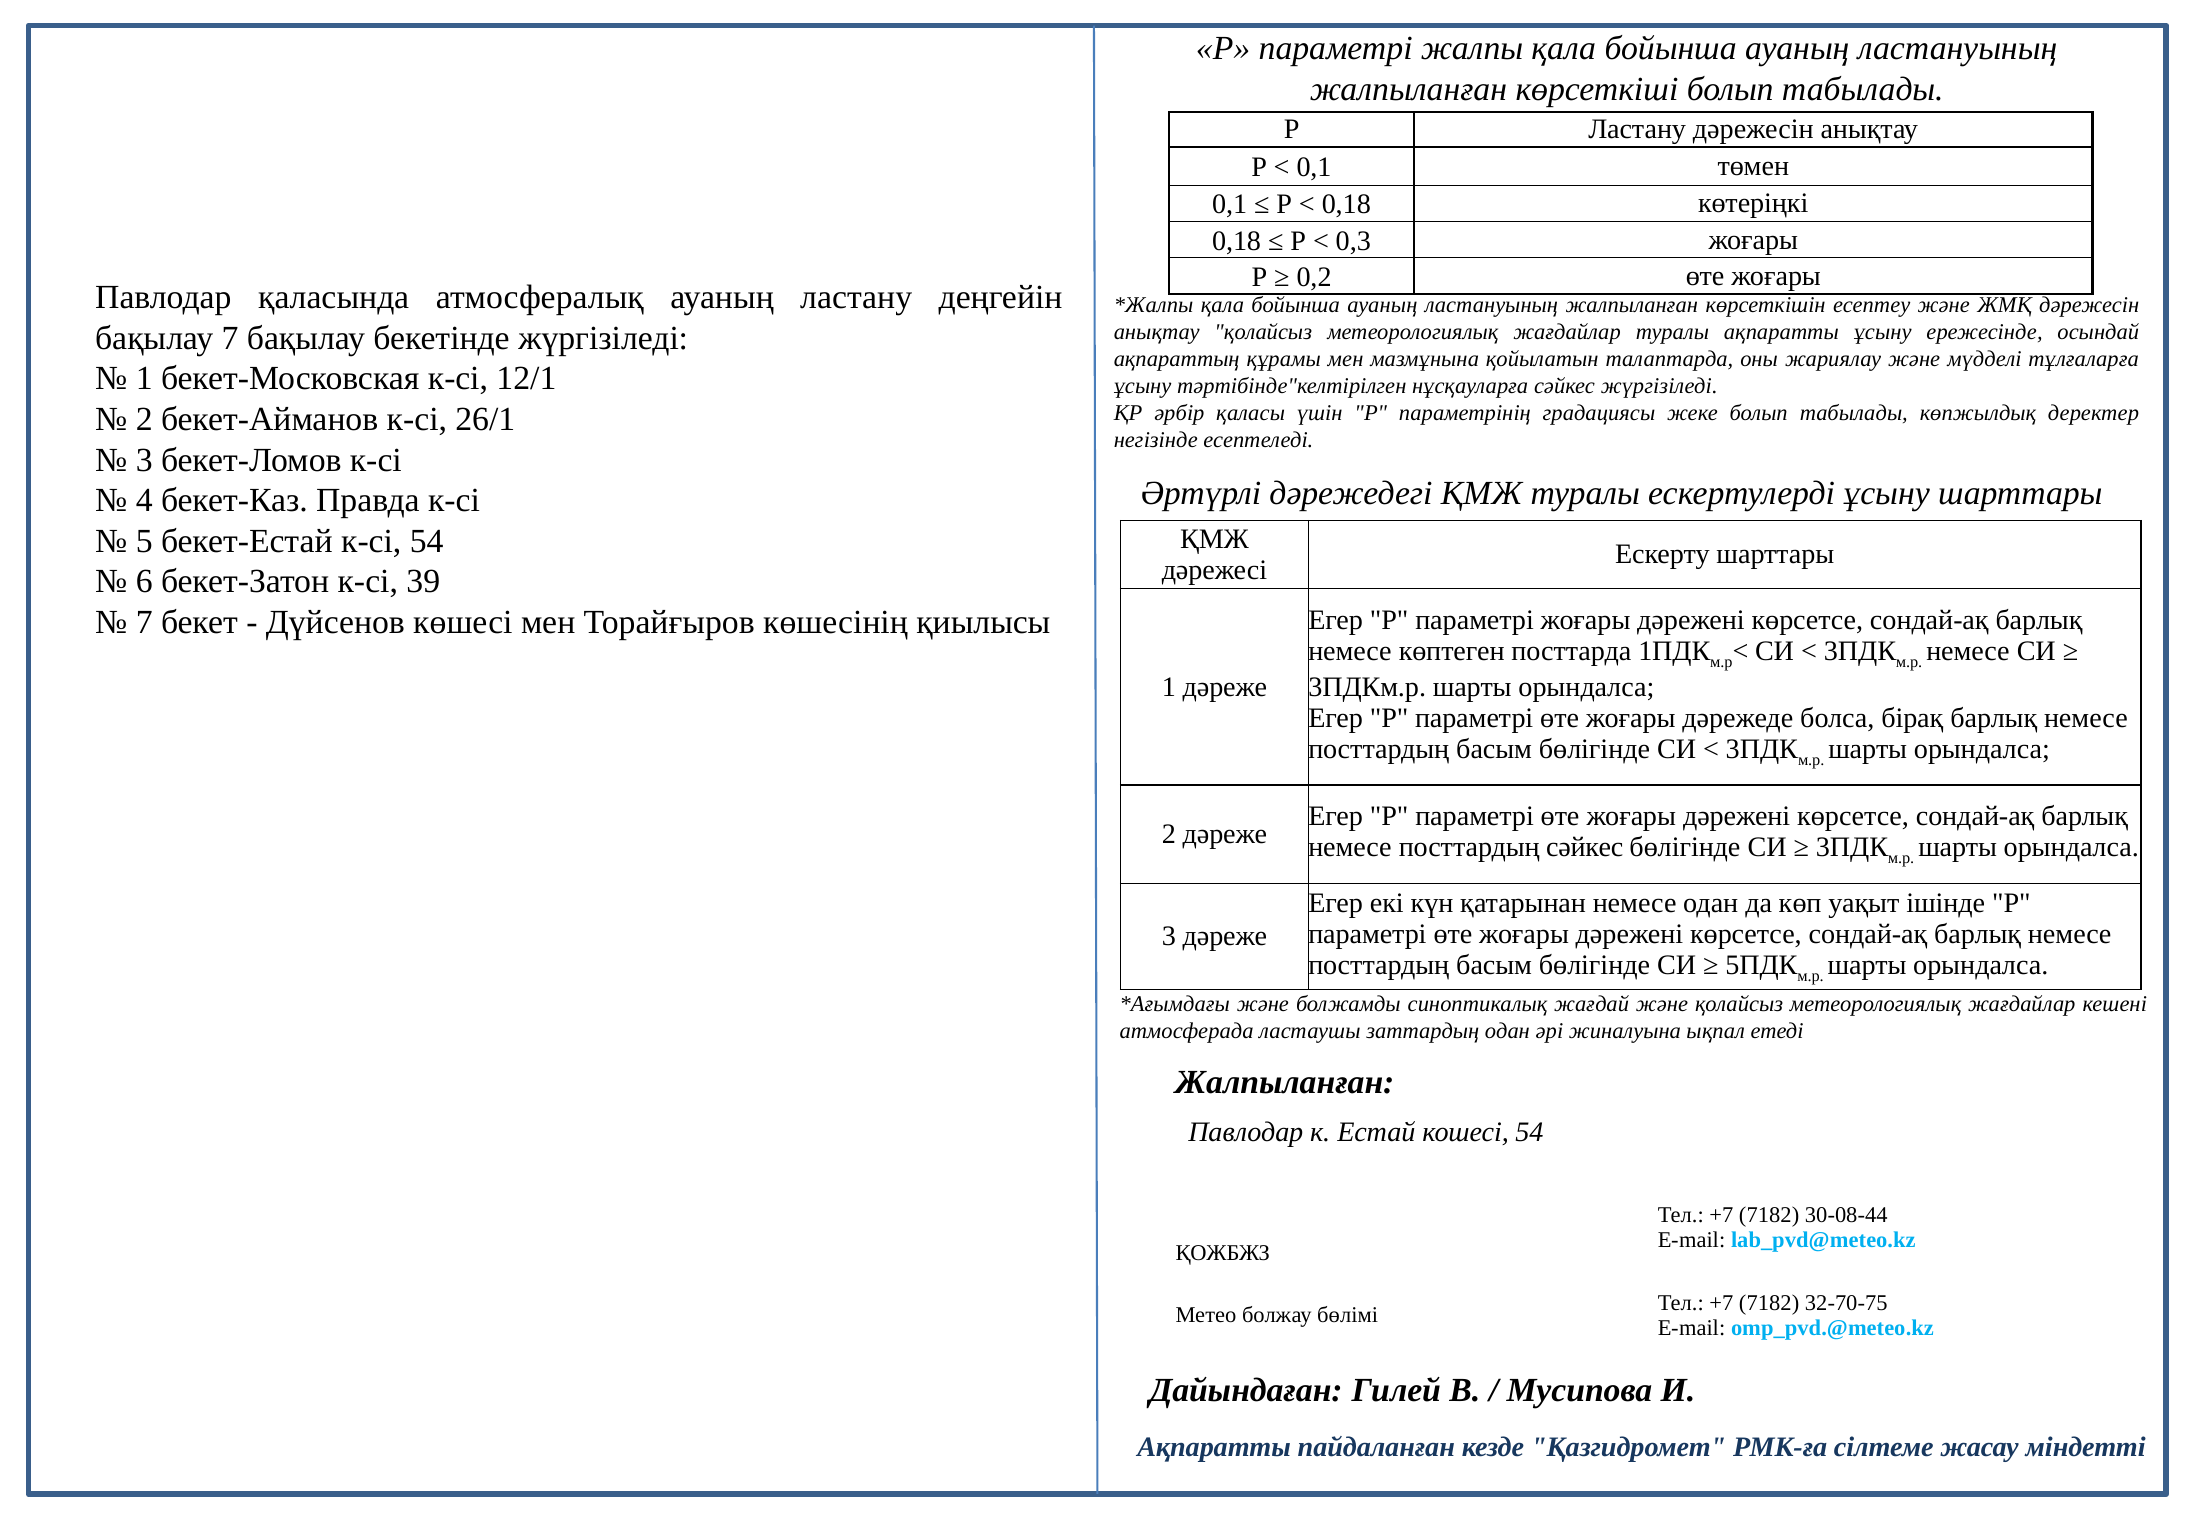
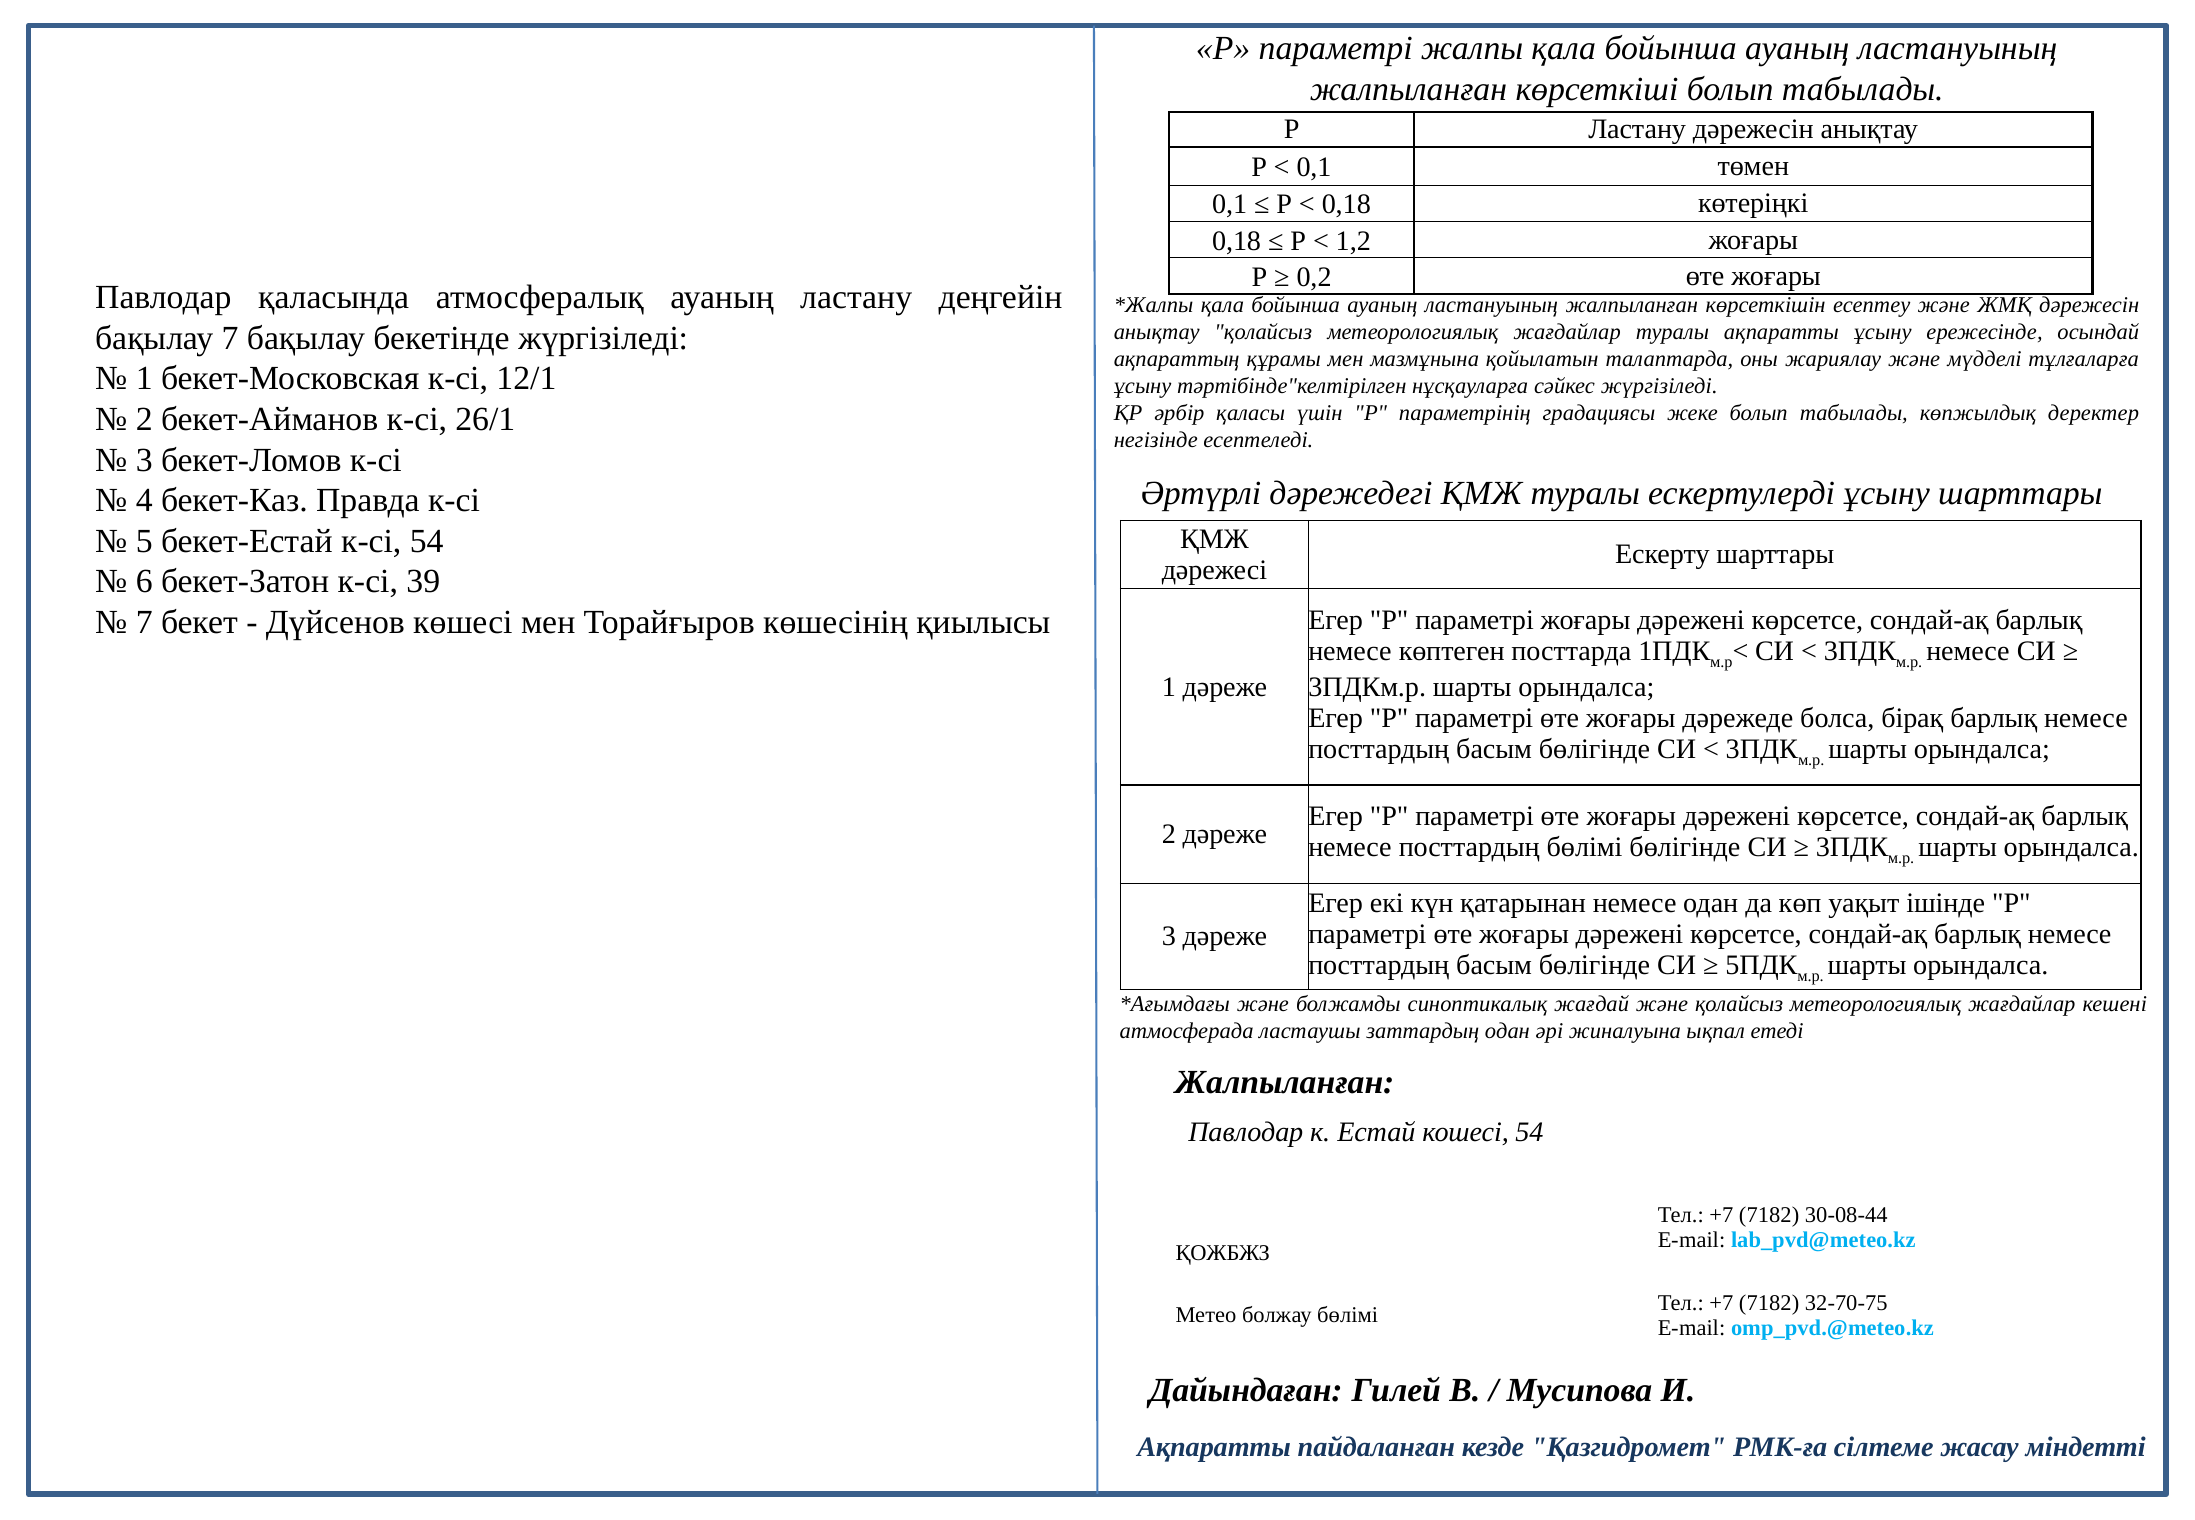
0,3: 0,3 -> 1,2
посттардың сәйкес: сәйкес -> бөлімі
